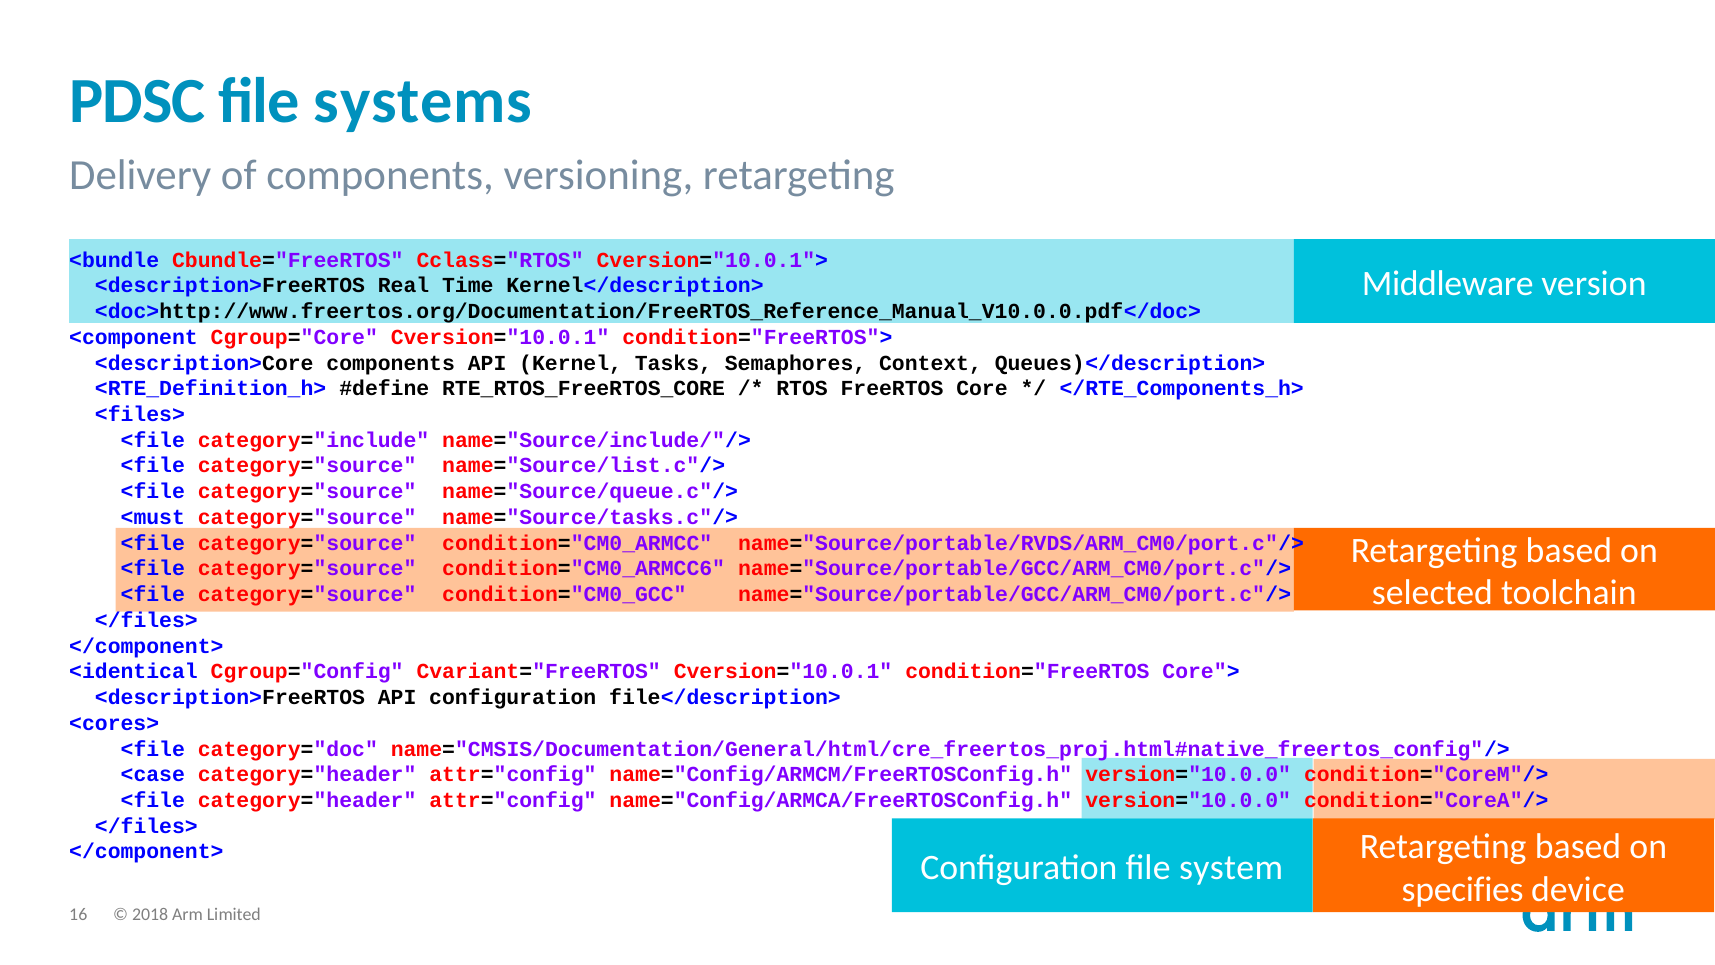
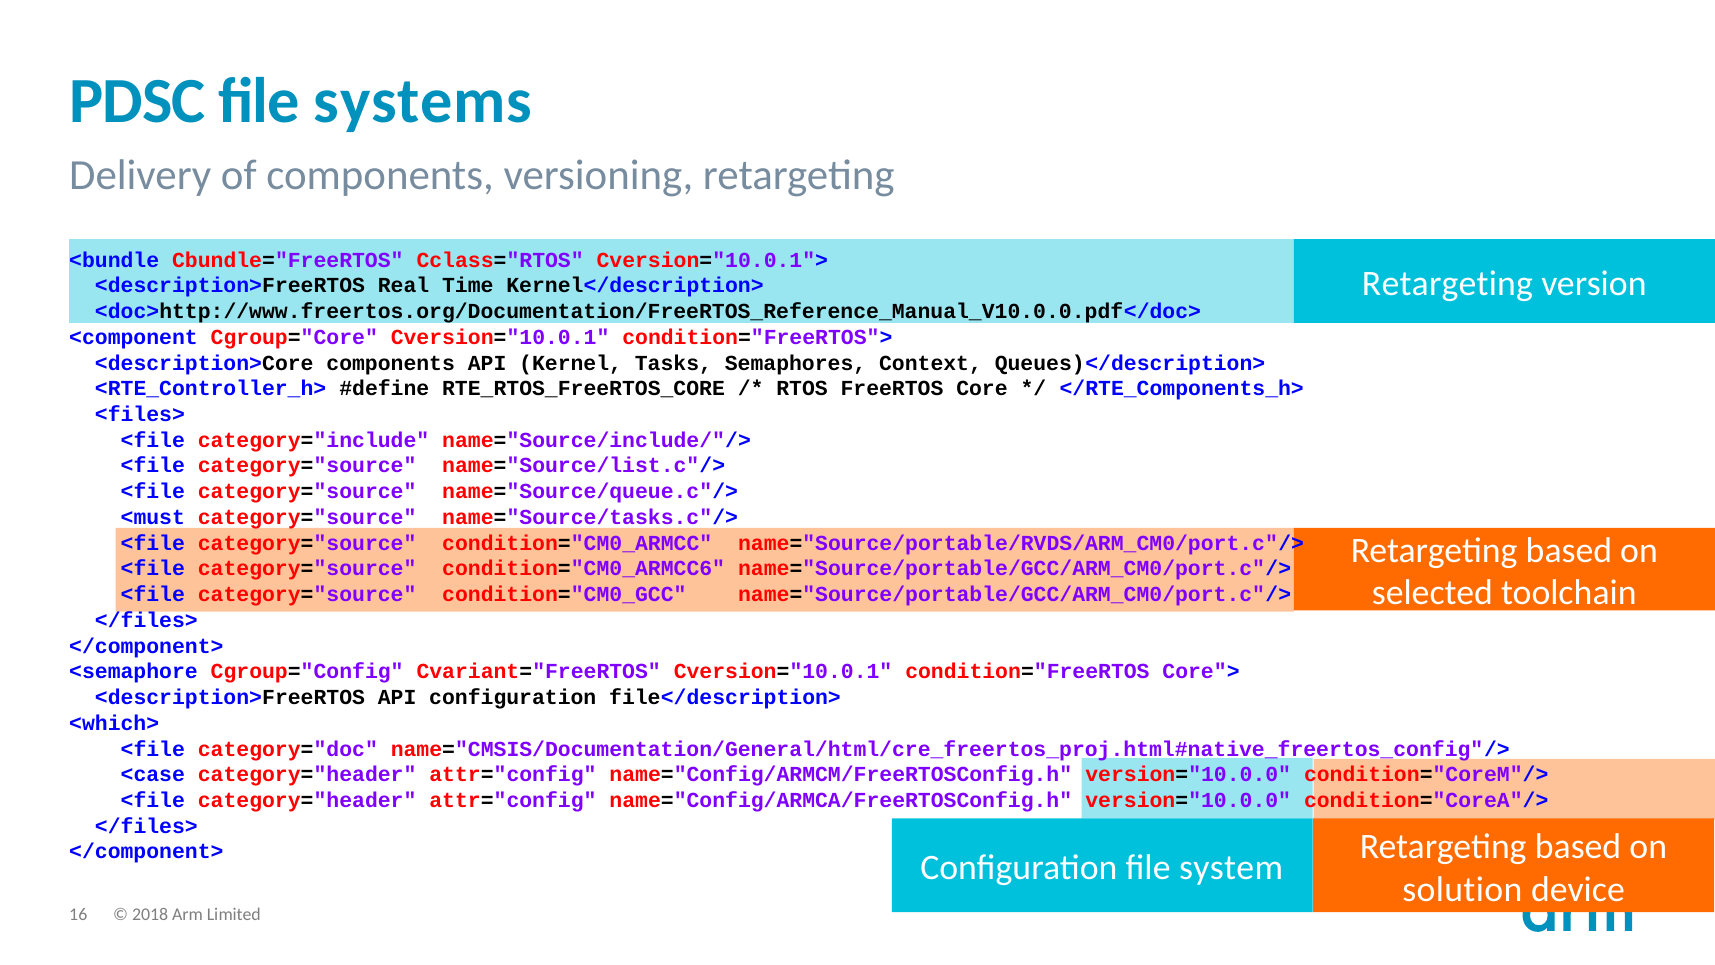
Middleware at (1448, 284): Middleware -> Retargeting
<RTE_Definition_h>: <RTE_Definition_h> -> <RTE_Controller_h>
<identical: <identical -> <semaphore
<cores>: <cores> -> <which>
specifies: specifies -> solution
